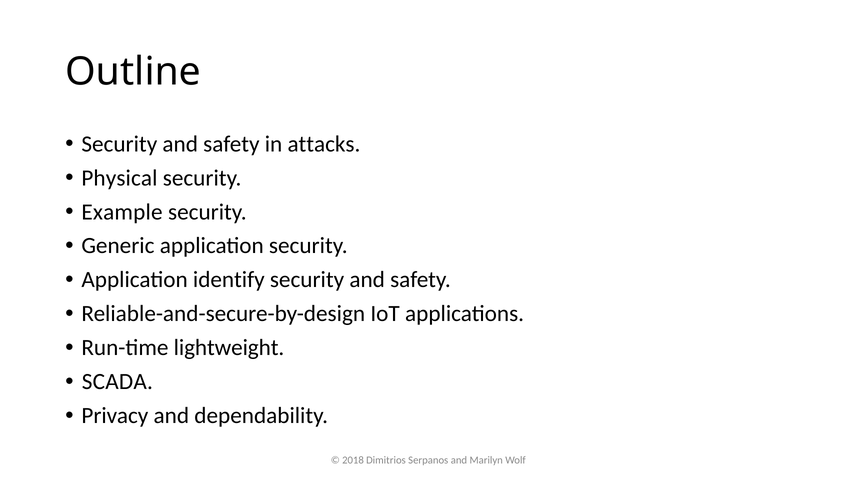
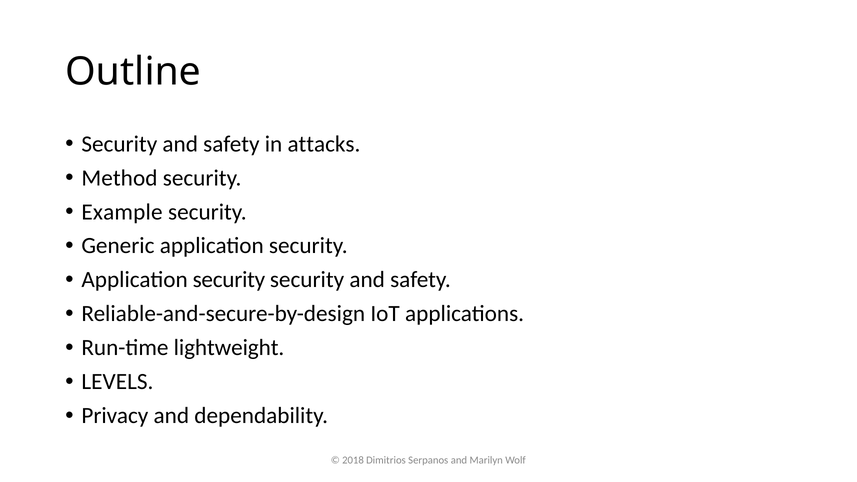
Physical: Physical -> Method
identify at (229, 280): identify -> security
SCADA: SCADA -> LEVELS
